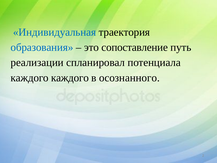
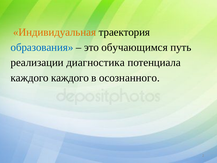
Индивидуальная colour: blue -> orange
сопоставление: сопоставление -> обучающимся
спланировал: спланировал -> диагностика
